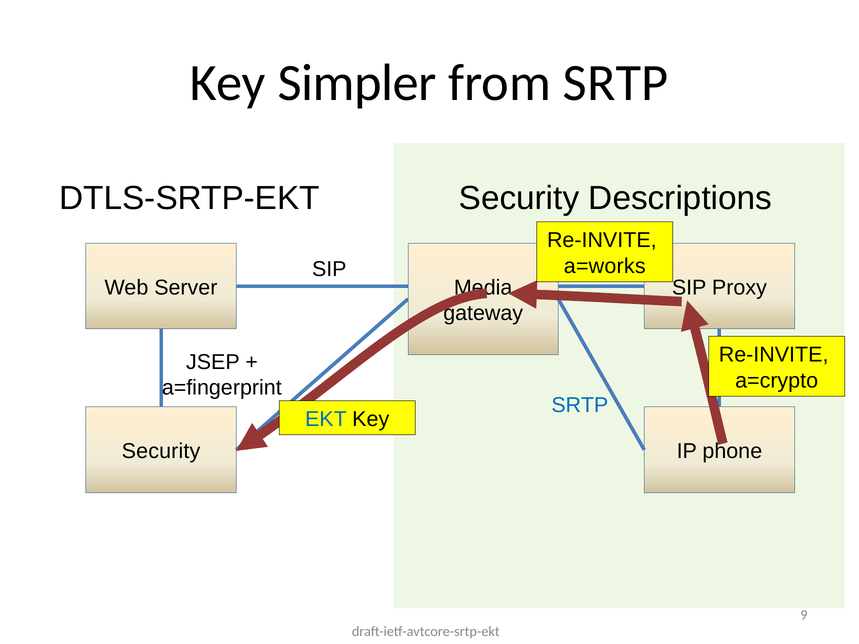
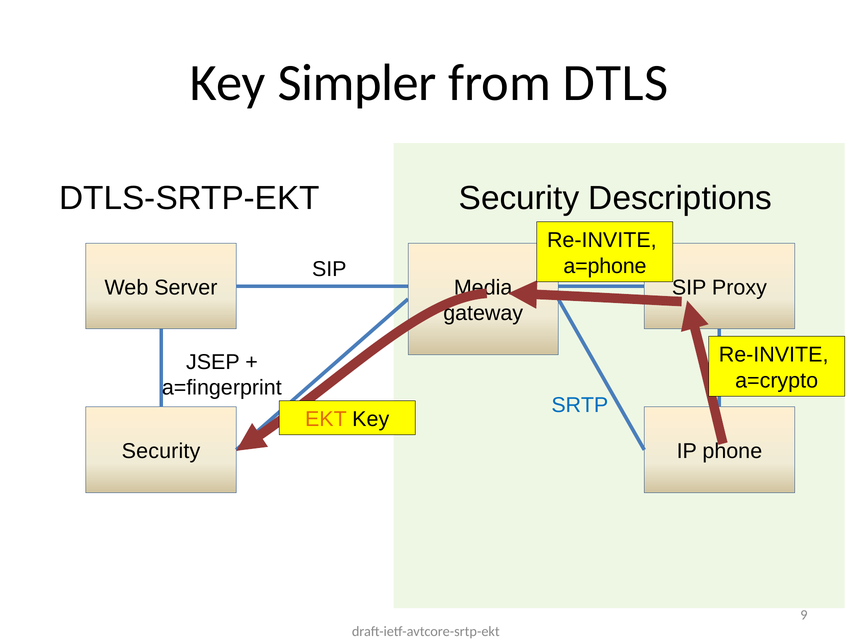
from SRTP: SRTP -> DTLS
a=works: a=works -> a=phone
EKT colour: blue -> orange
